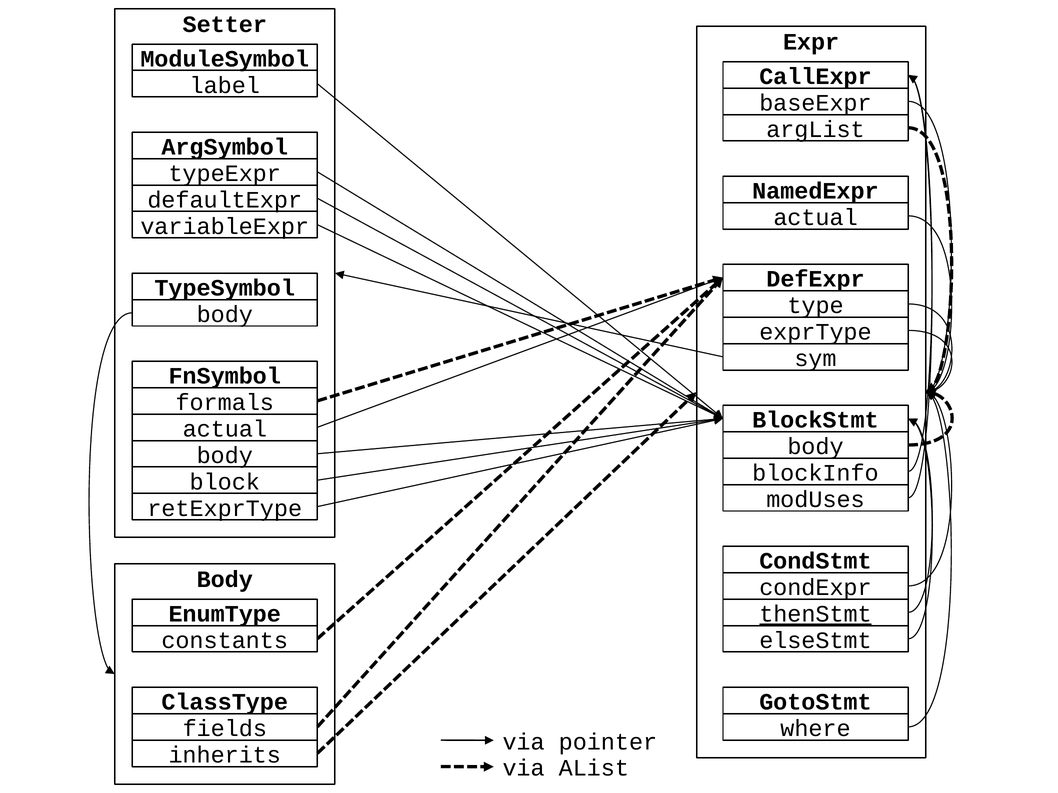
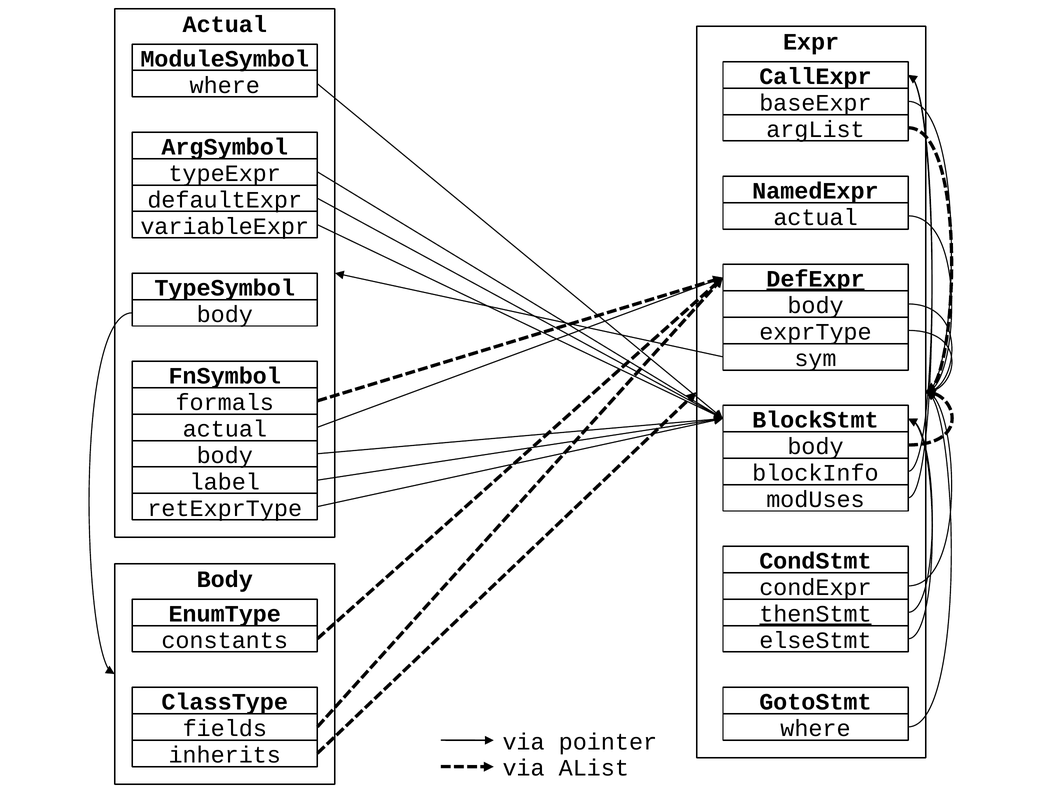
Setter at (225, 25): Setter -> Actual
label at (225, 85): label -> where
DefExpr underline: none -> present
type at (816, 306): type -> body
block: block -> label
